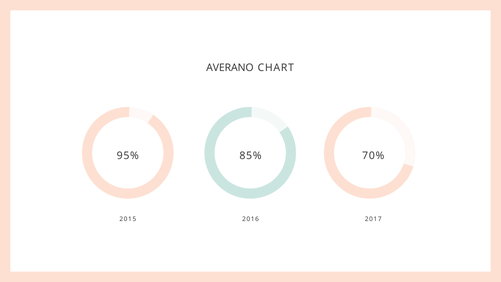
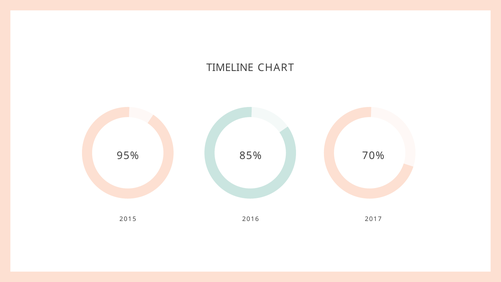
AVERANO: AVERANO -> TIMELINE
